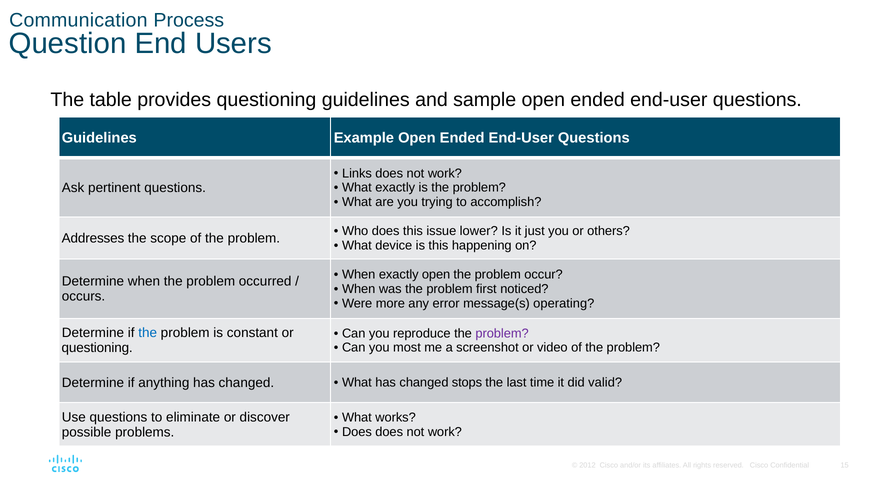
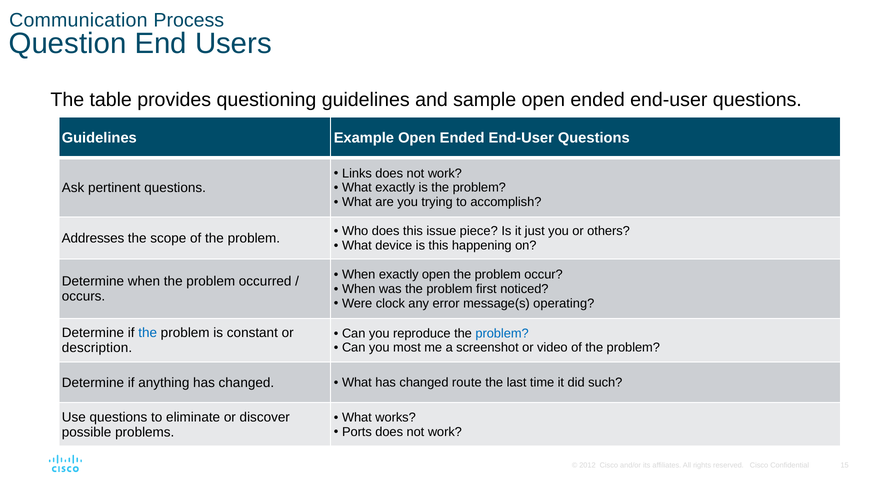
lower: lower -> piece
more: more -> clock
problem at (502, 333) colour: purple -> blue
questioning at (97, 348): questioning -> description
stops: stops -> route
valid: valid -> such
Does at (357, 432): Does -> Ports
